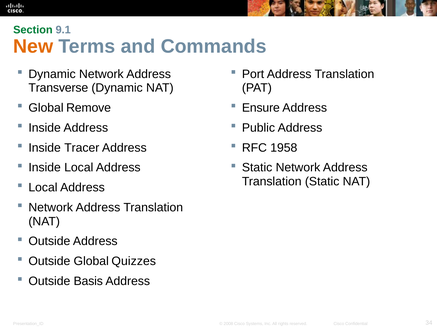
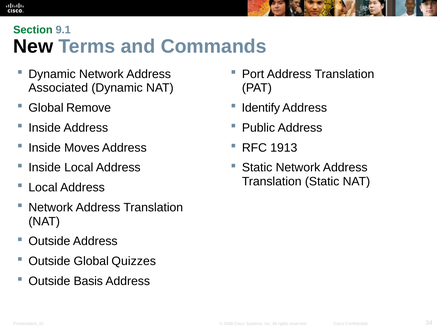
New colour: orange -> black
Transverse: Transverse -> Associated
Ensure: Ensure -> Identify
Tracer: Tracer -> Moves
1958: 1958 -> 1913
